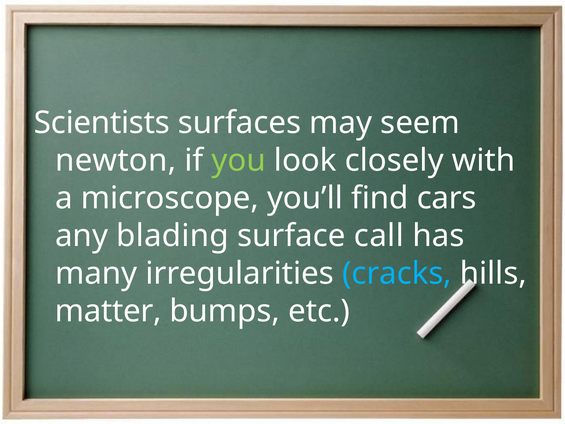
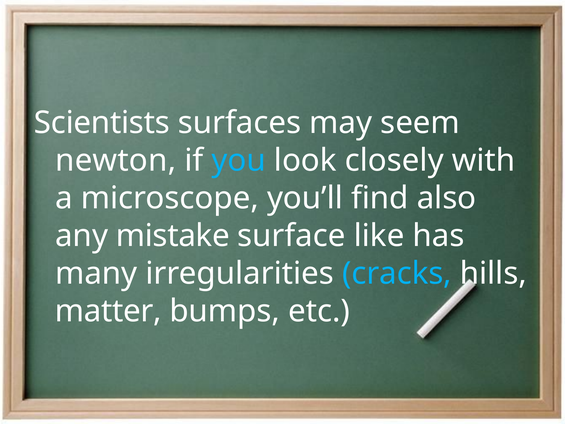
you colour: light green -> light blue
cars: cars -> also
blading: blading -> mistake
call: call -> like
